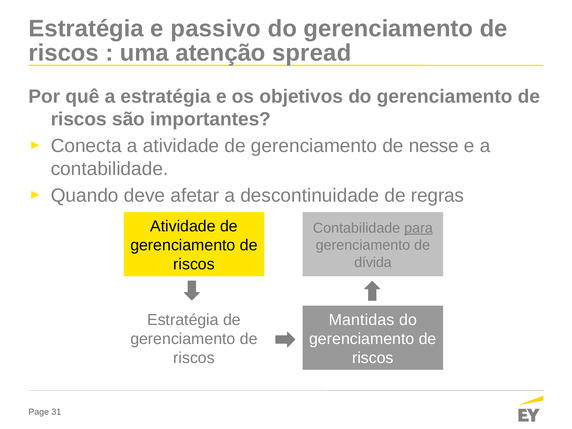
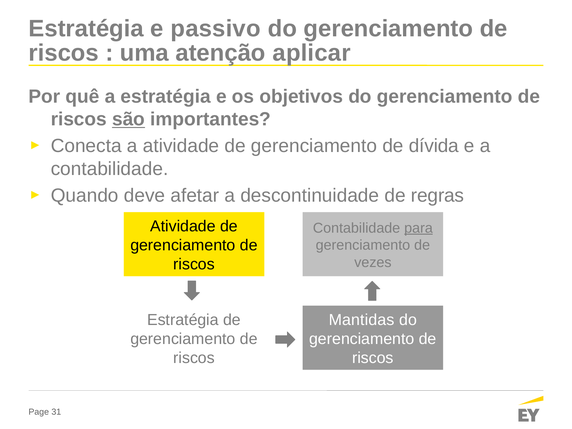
spread: spread -> aplicar
são underline: none -> present
nesse: nesse -> dívida
dívida: dívida -> vezes
